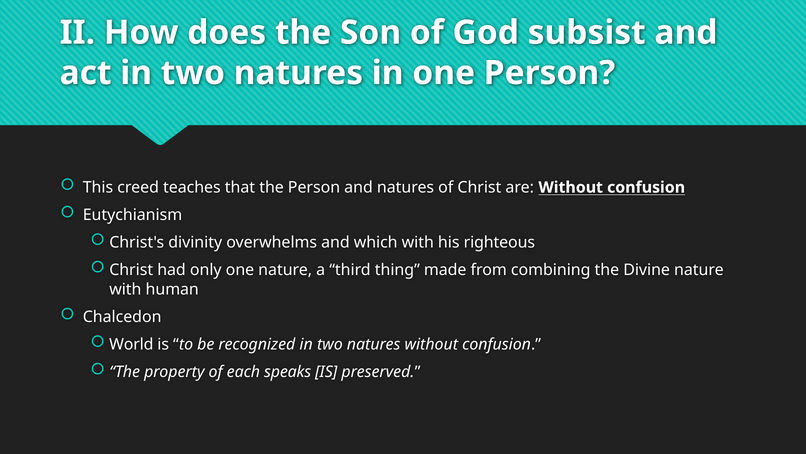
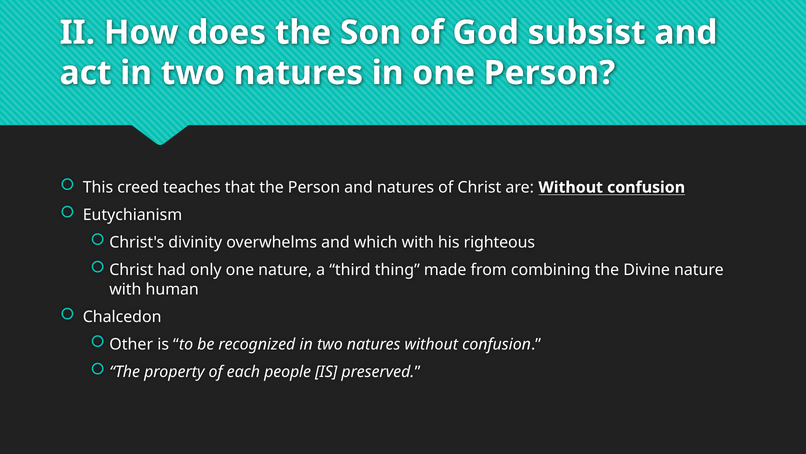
World: World -> Other
speaks: speaks -> people
